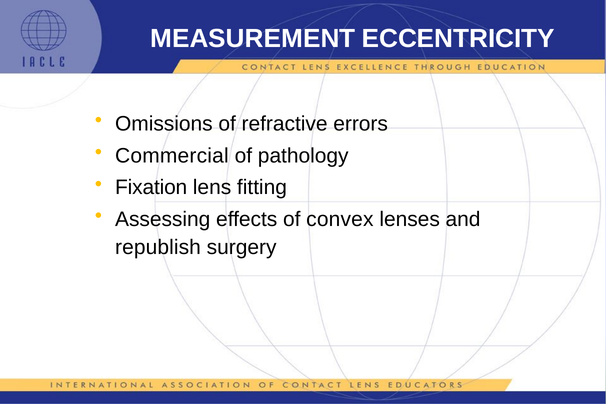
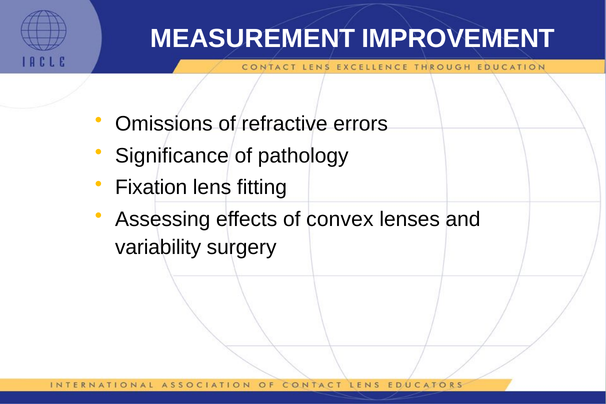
ECCENTRICITY: ECCENTRICITY -> IMPROVEMENT
Commercial: Commercial -> Significance
republish: republish -> variability
